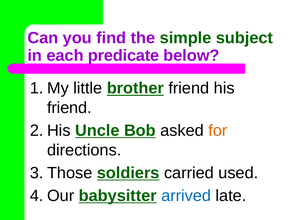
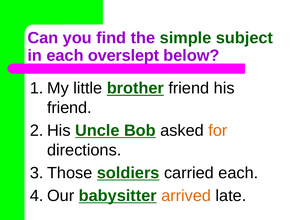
predicate: predicate -> overslept
carried used: used -> each
arrived colour: blue -> orange
